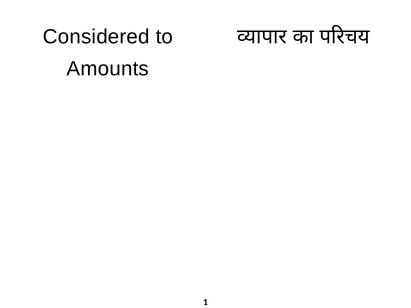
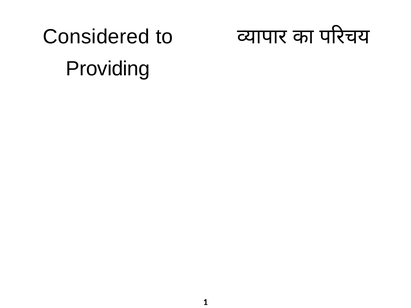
Amounts: Amounts -> Providing
